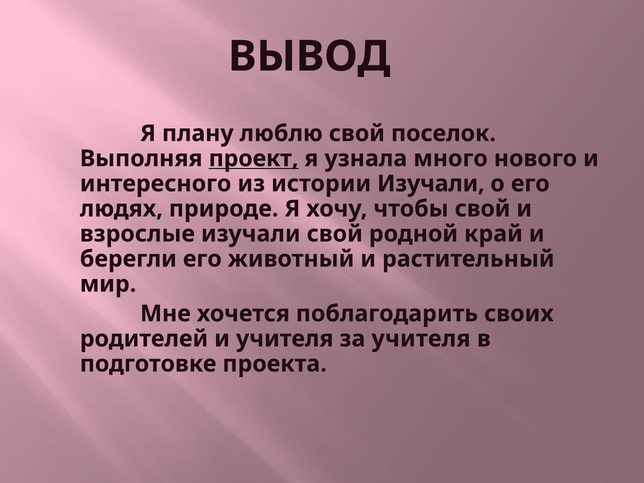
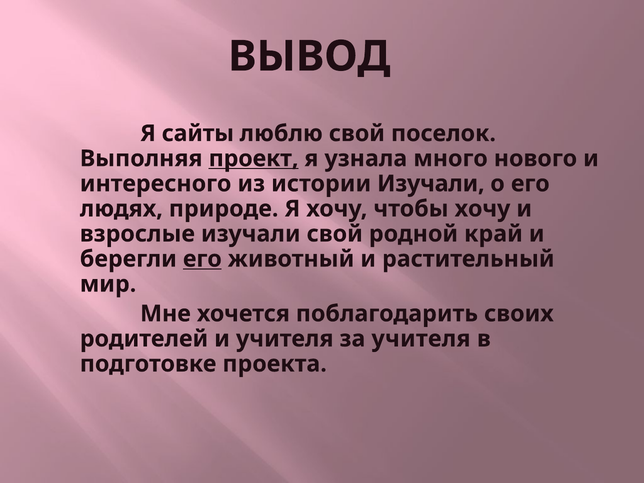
плану: плану -> сайты
чтобы свой: свой -> хочу
его at (202, 259) underline: none -> present
